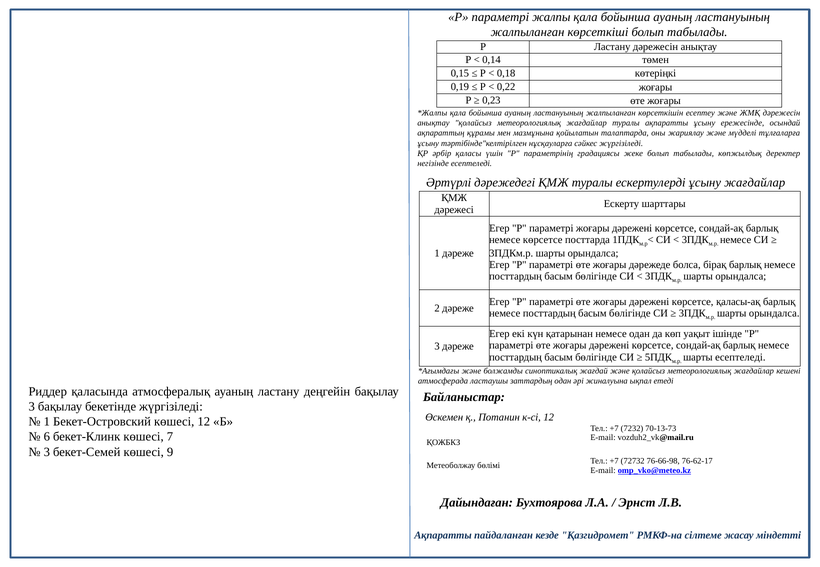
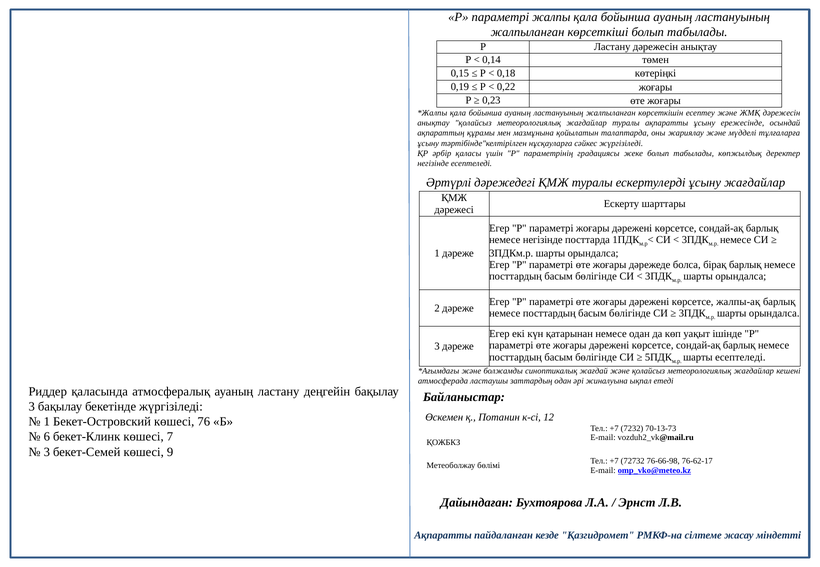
немесе көрсетсе: көрсетсе -> негізінде
қаласы-ақ: қаласы-ақ -> жалпы-ақ
көшесі 12: 12 -> 76
